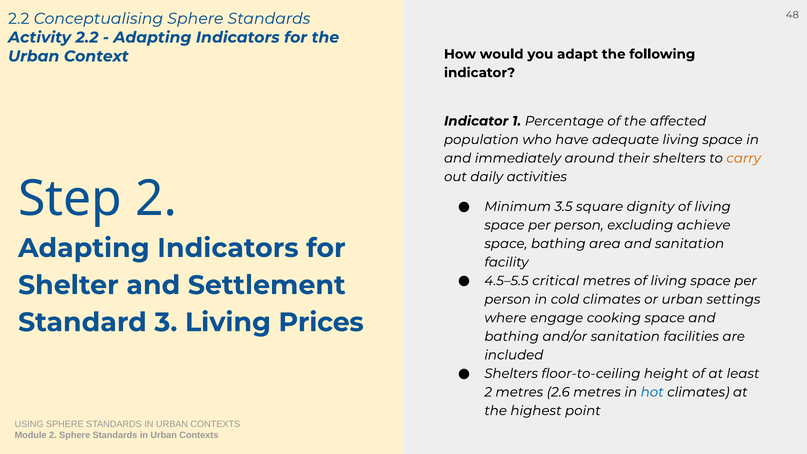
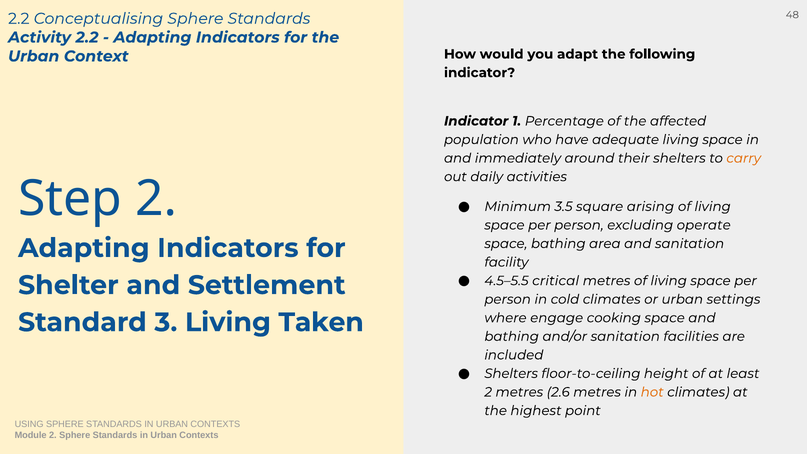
dignity: dignity -> arising
achieve: achieve -> operate
Prices: Prices -> Taken
hot colour: blue -> orange
